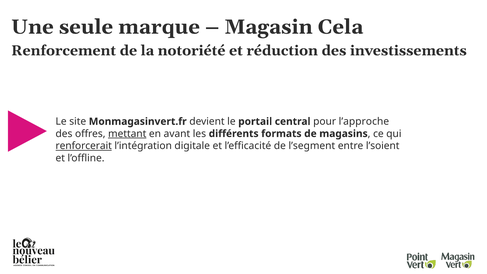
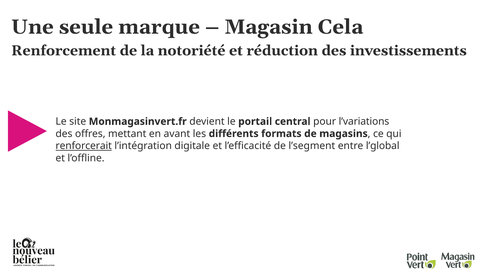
l’approche: l’approche -> l’variations
mettant underline: present -> none
l’soient: l’soient -> l’global
